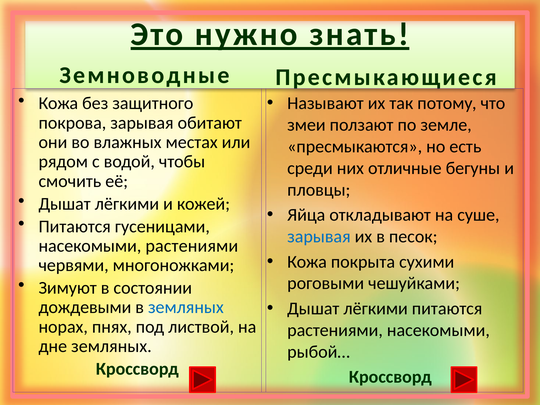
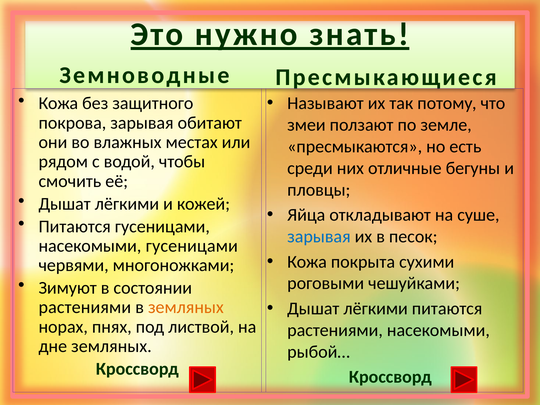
насекомыми растениями: растениями -> гусеницами
дождевыми at (85, 307): дождевыми -> растениями
земляных at (186, 307) colour: blue -> orange
